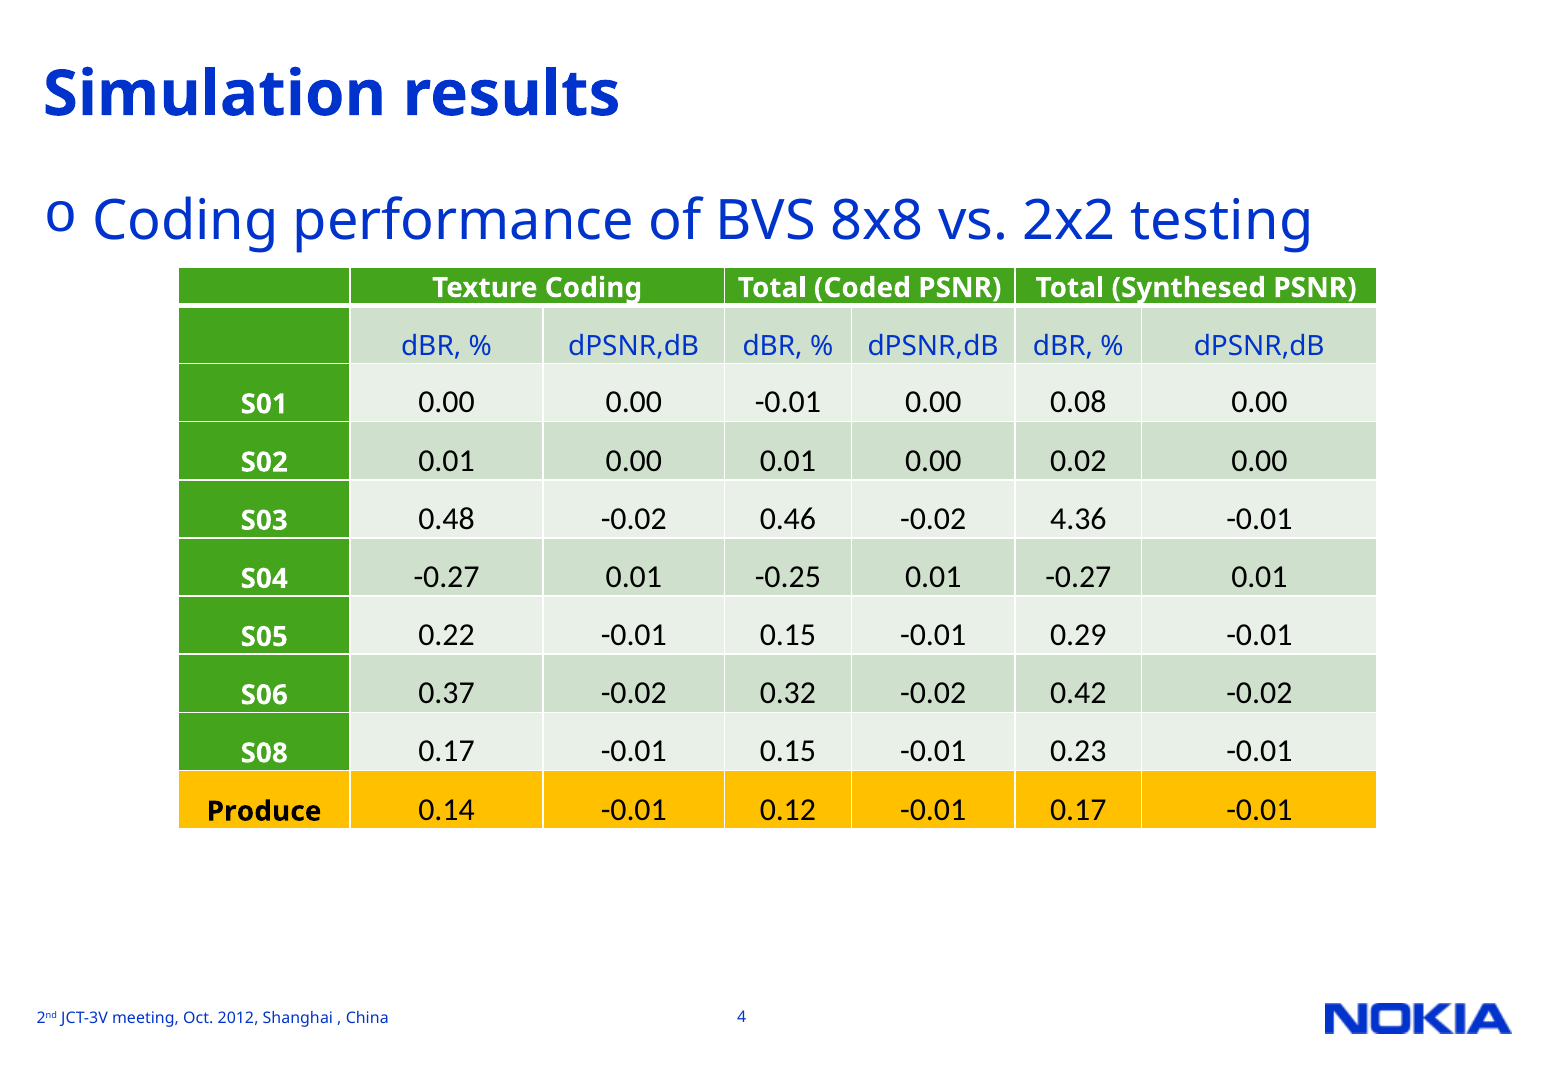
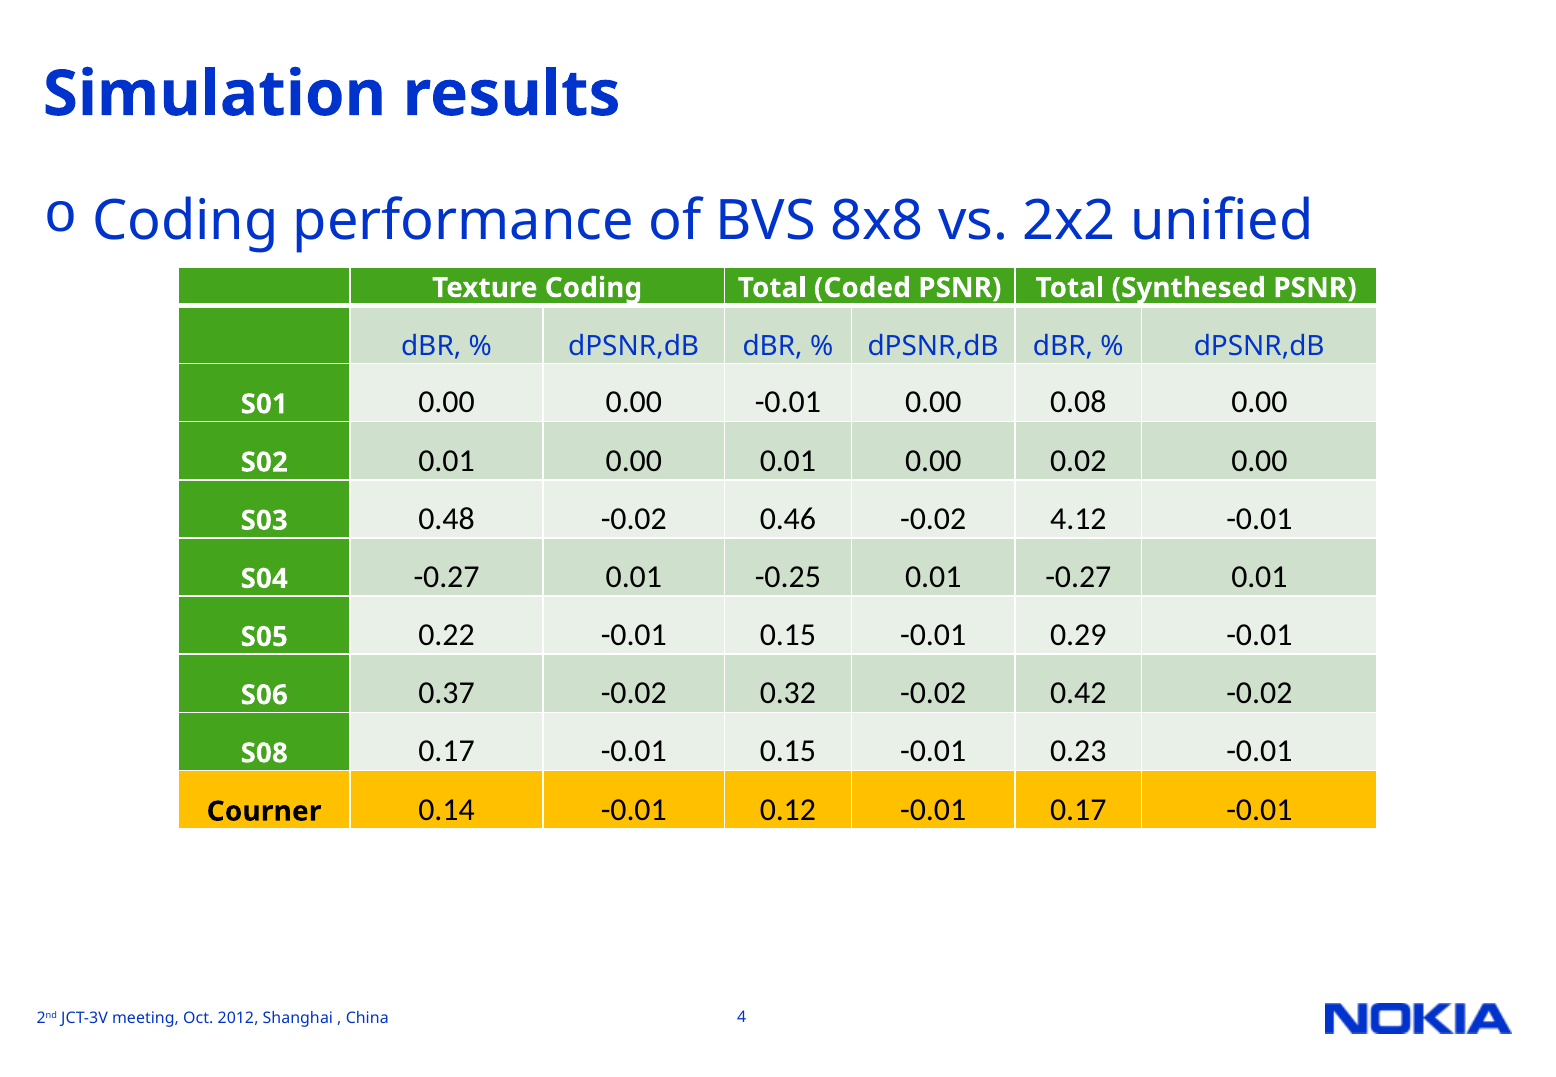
testing: testing -> unified
4.36: 4.36 -> 4.12
Produce: Produce -> Courner
